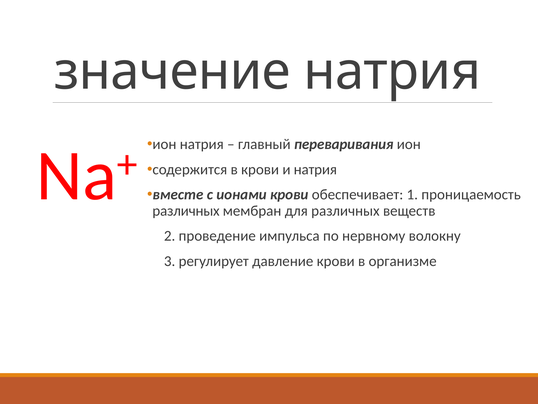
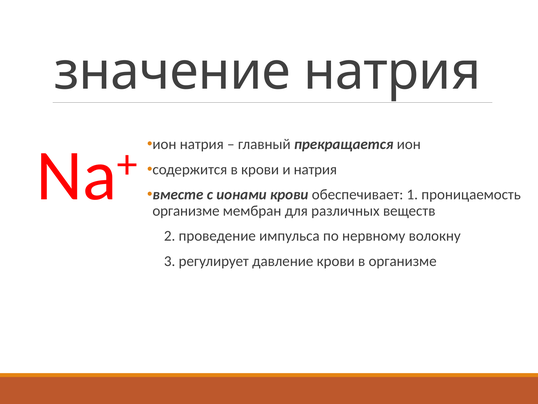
переваривания: переваривания -> прекращается
различных at (186, 210): различных -> организме
